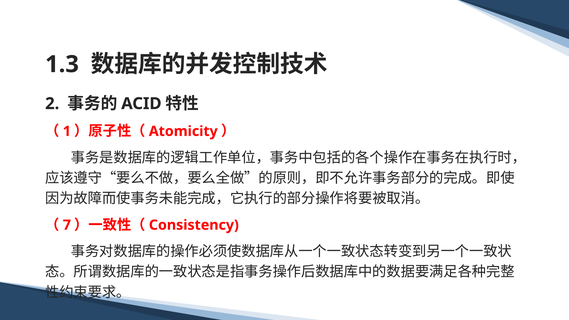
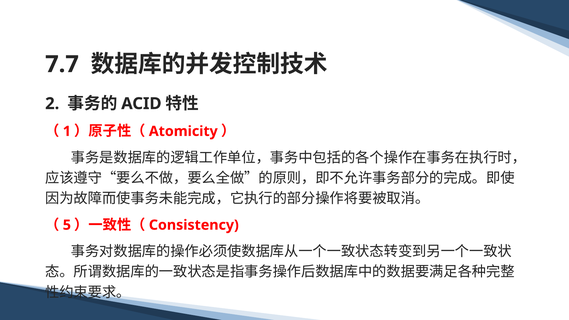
1.3: 1.3 -> 7.7
7: 7 -> 5
